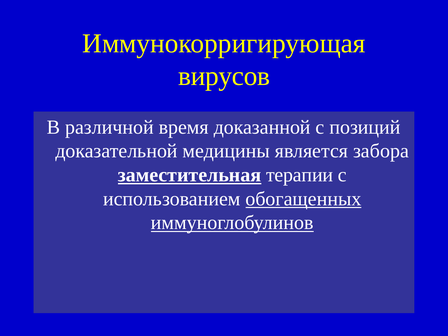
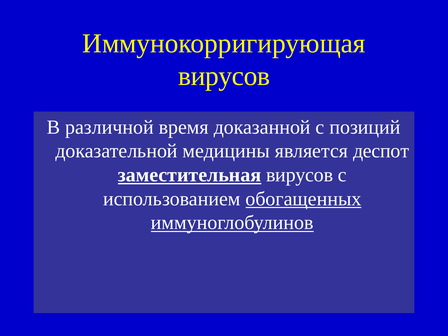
забора: забора -> деспот
заместительная терапии: терапии -> вирусов
